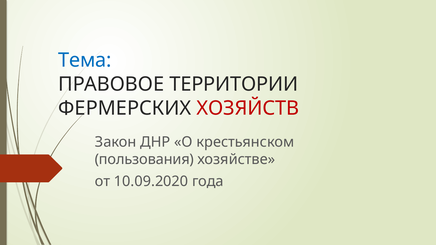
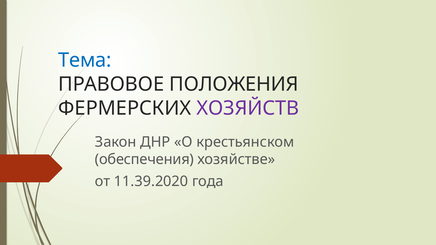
ТЕРРИТОРИИ: ТЕРРИТОРИИ -> ПОЛОЖЕНИЯ
ХОЗЯЙСТВ colour: red -> purple
пользования: пользования -> обеспечения
10.09.2020: 10.09.2020 -> 11.39.2020
